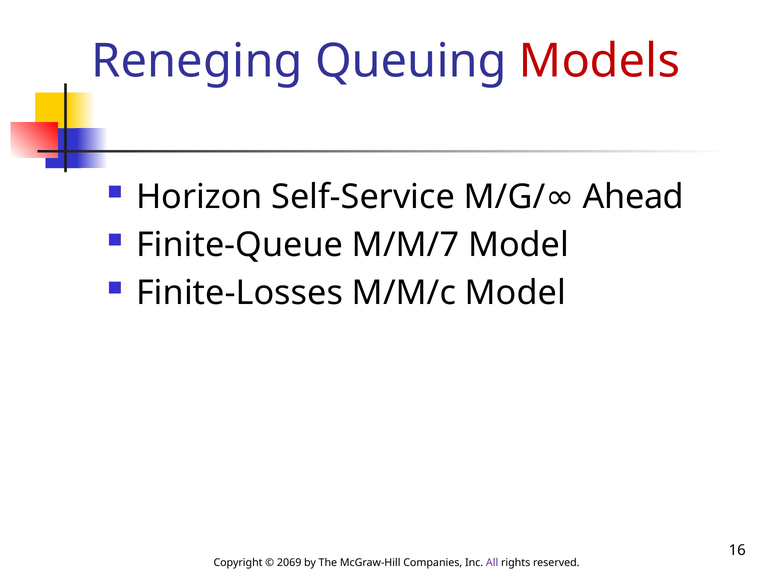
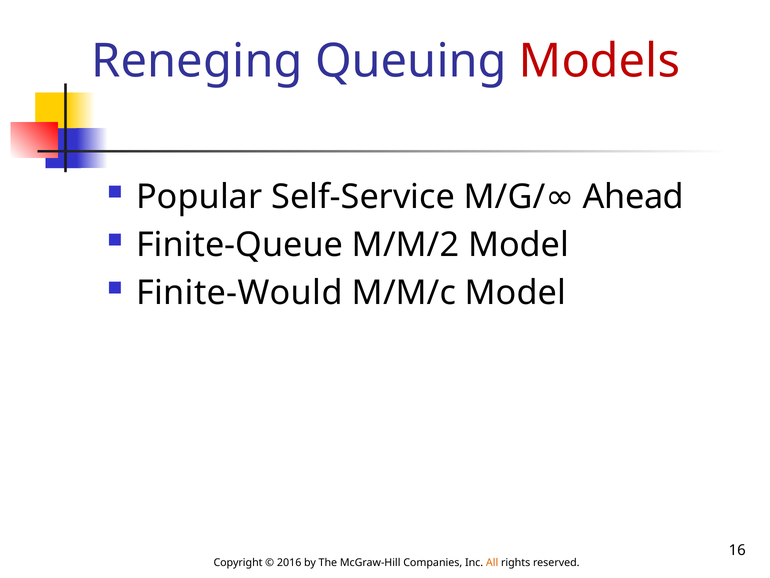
Horizon: Horizon -> Popular
M/M/7: M/M/7 -> M/M/2
Finite-Losses: Finite-Losses -> Finite-Would
2069: 2069 -> 2016
All colour: purple -> orange
